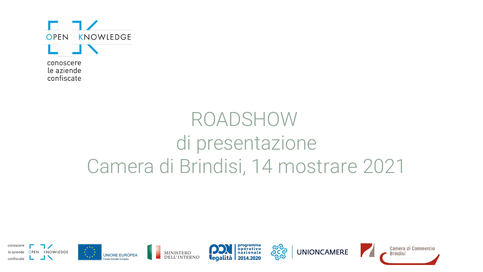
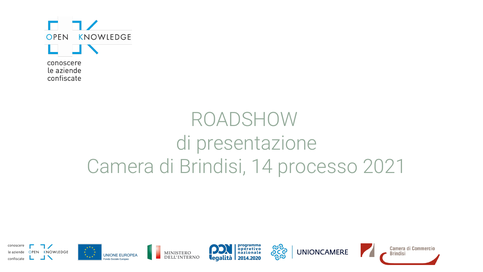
mostrare: mostrare -> processo
